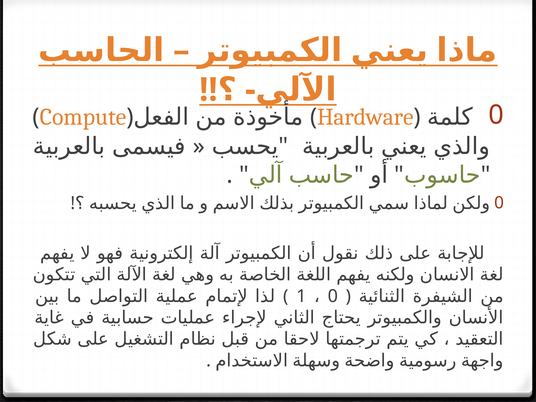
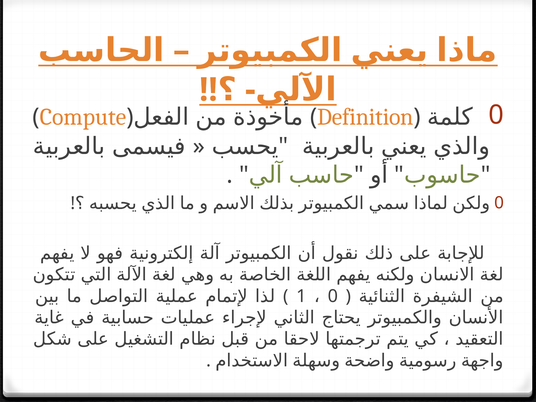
Hardware: Hardware -> Definition
